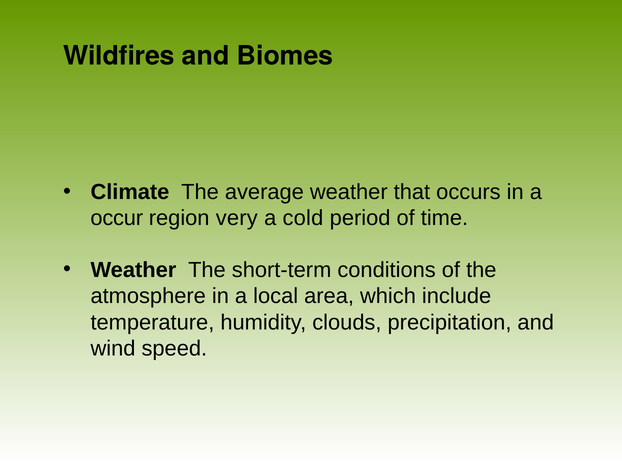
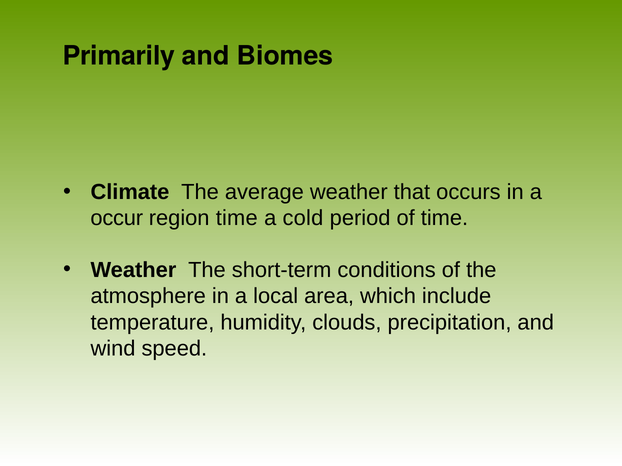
Wildfires: Wildfires -> Primarily
region very: very -> time
